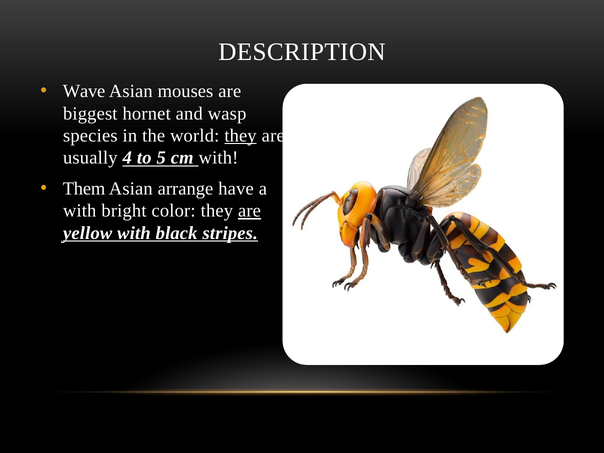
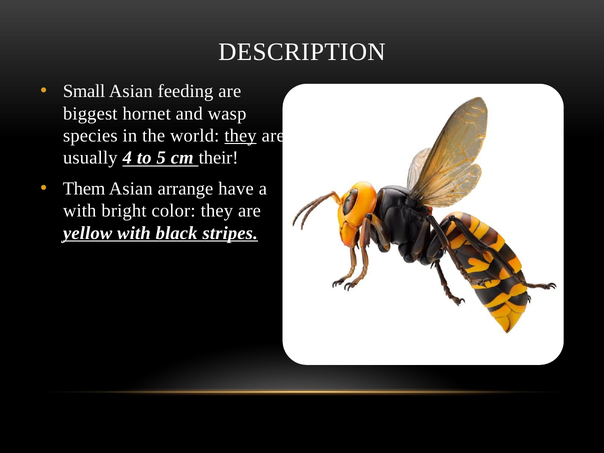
Wave: Wave -> Small
mouses: mouses -> feeding
cm with: with -> their
are at (249, 211) underline: present -> none
